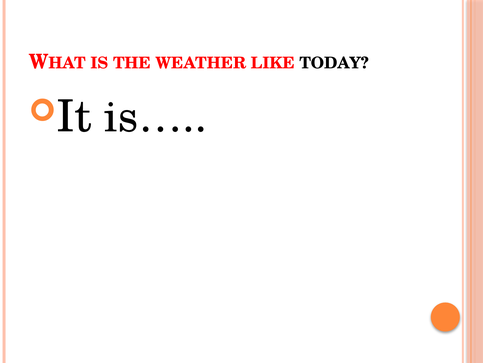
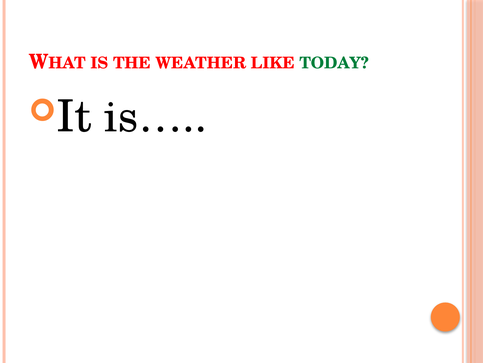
TODAY colour: black -> green
